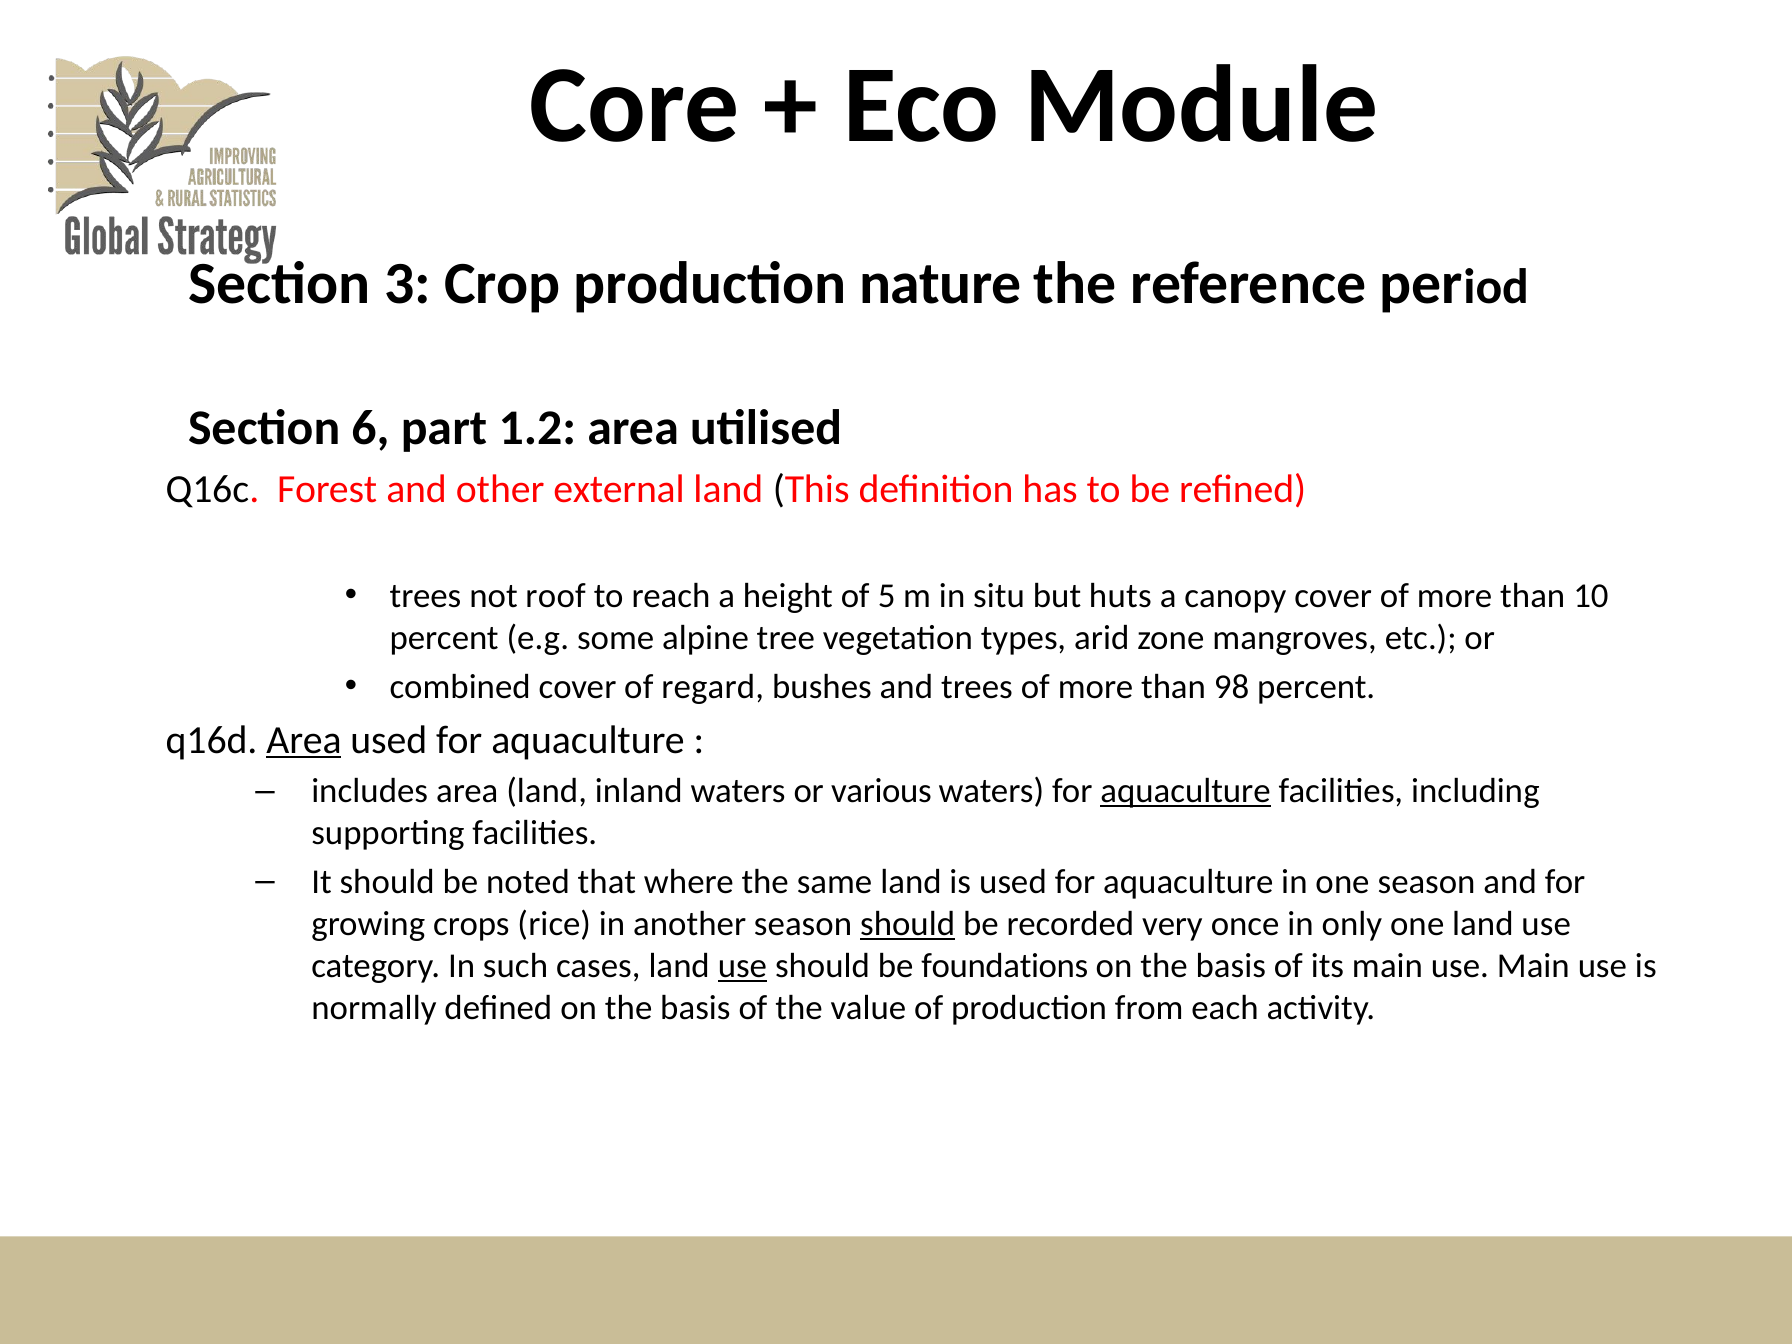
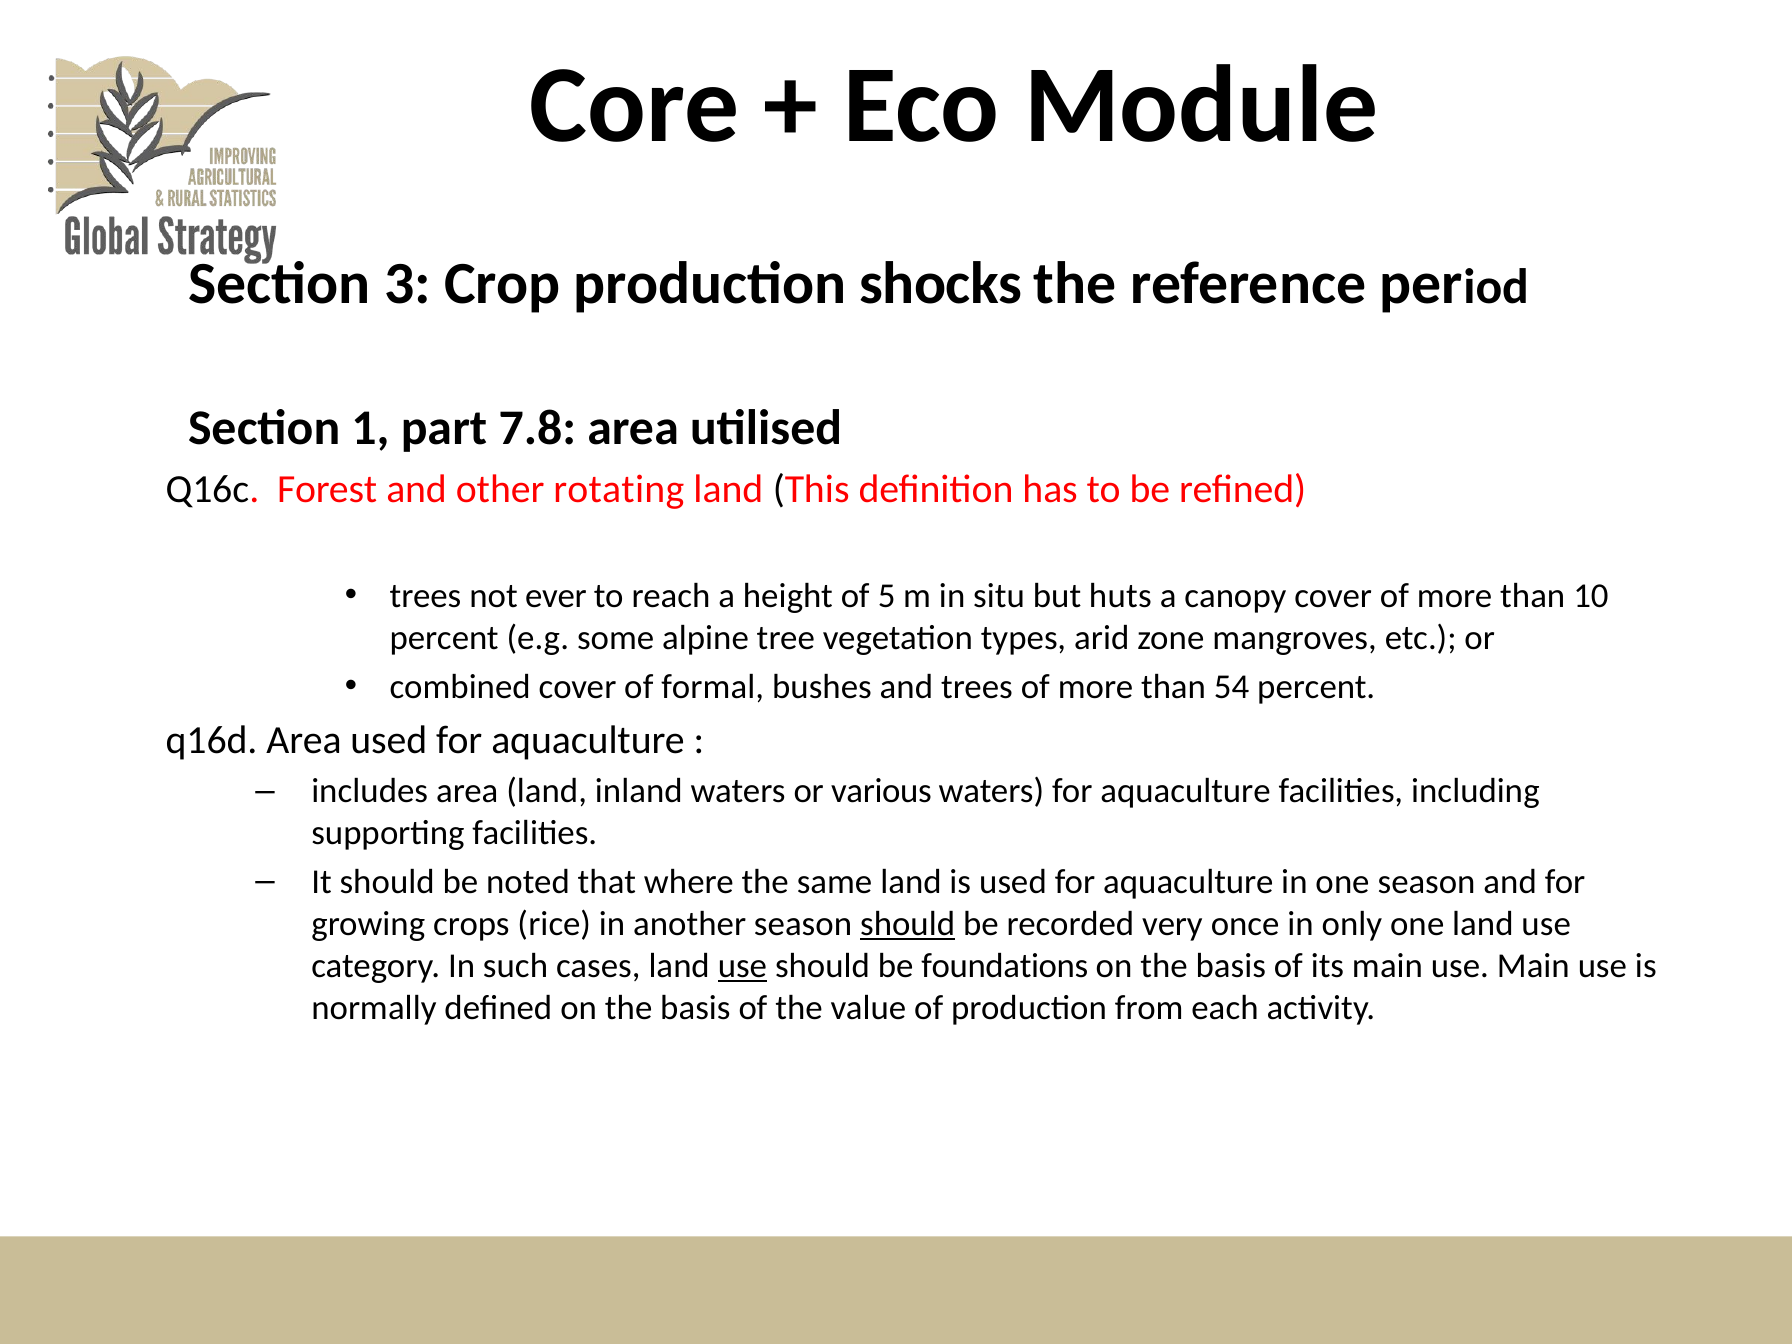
nature: nature -> shocks
6: 6 -> 1
1.2: 1.2 -> 7.8
external: external -> rotating
roof: roof -> ever
regard: regard -> formal
98: 98 -> 54
Area at (304, 740) underline: present -> none
aquaculture at (1185, 791) underline: present -> none
